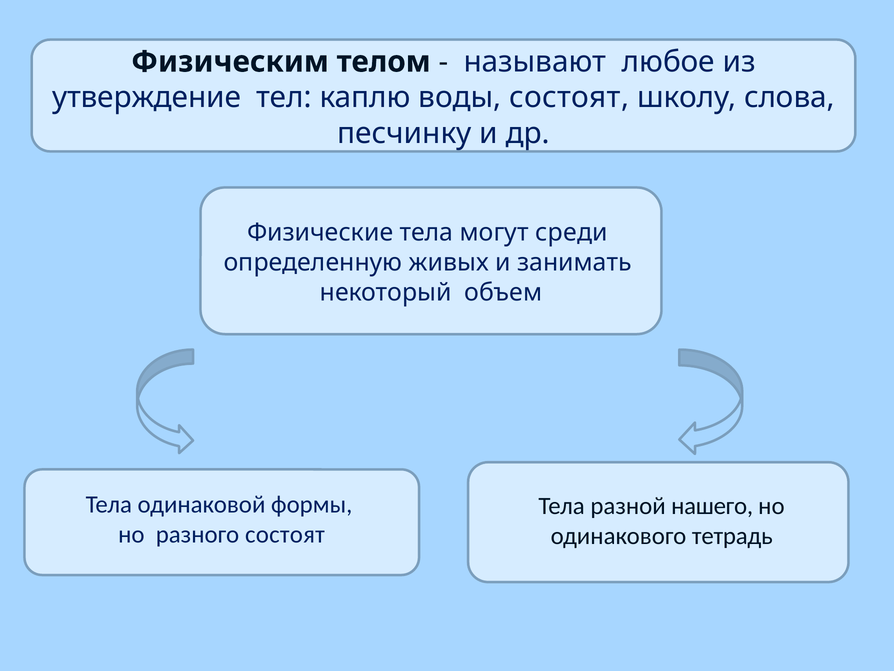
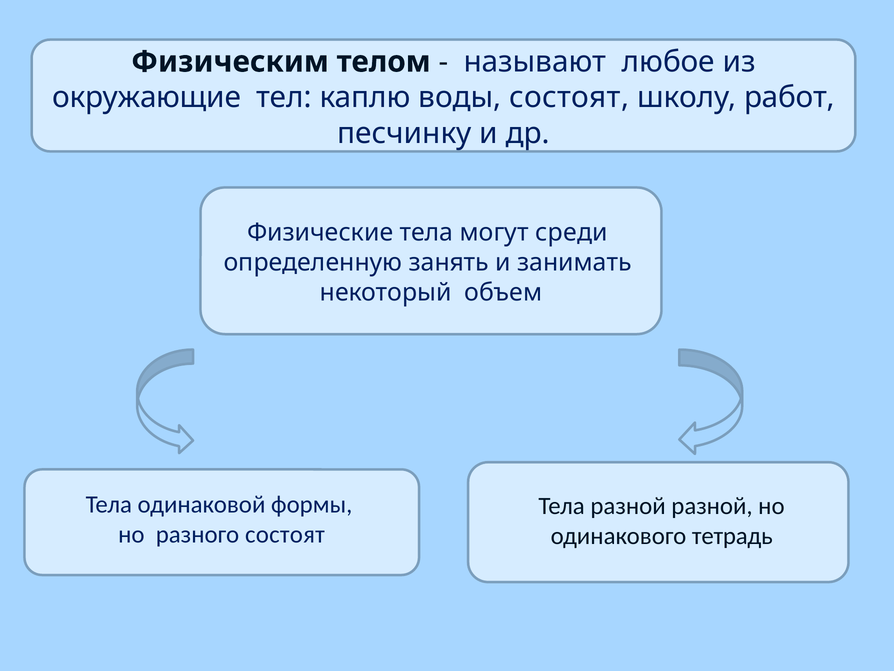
утверждение: утверждение -> окружающие
слова: слова -> работ
живых: живых -> занять
разной нашего: нашего -> разной
